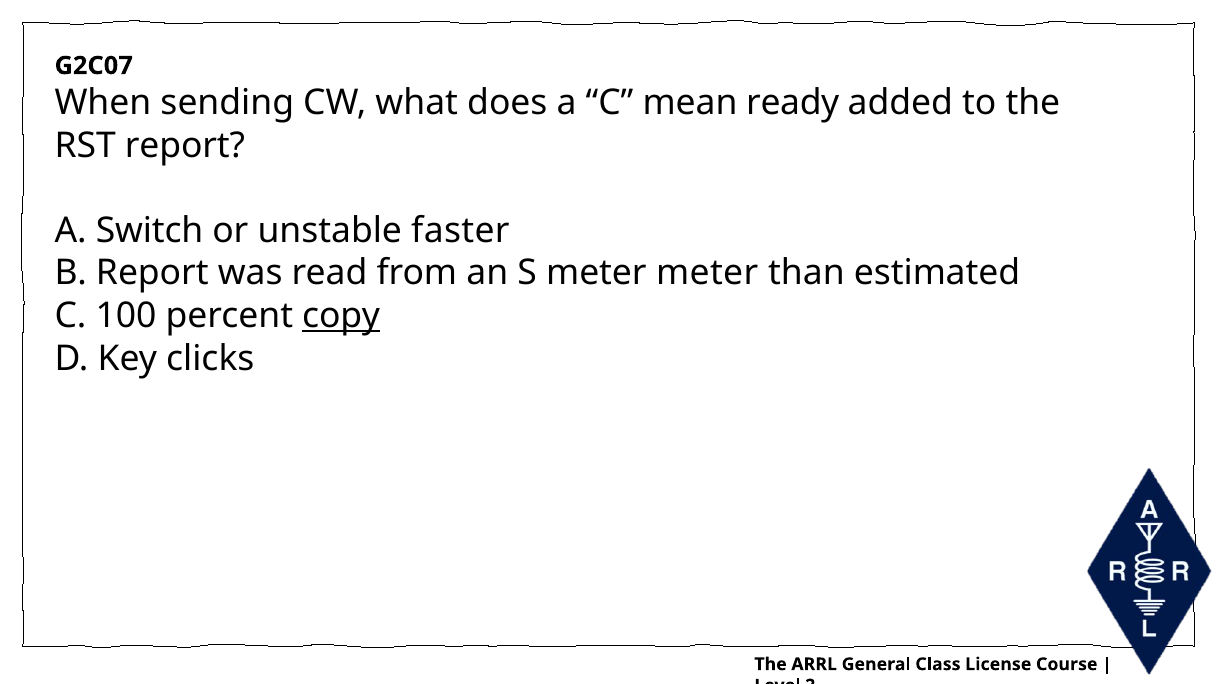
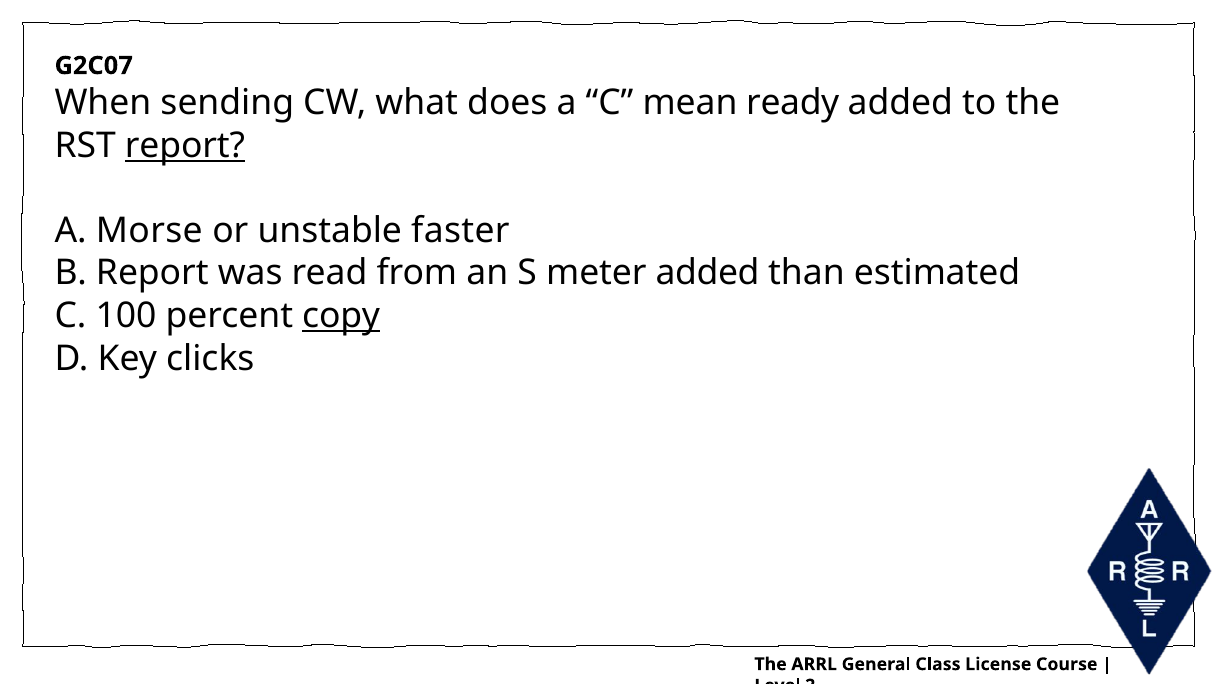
report at (185, 146) underline: none -> present
Switch: Switch -> Morse
meter meter: meter -> added
